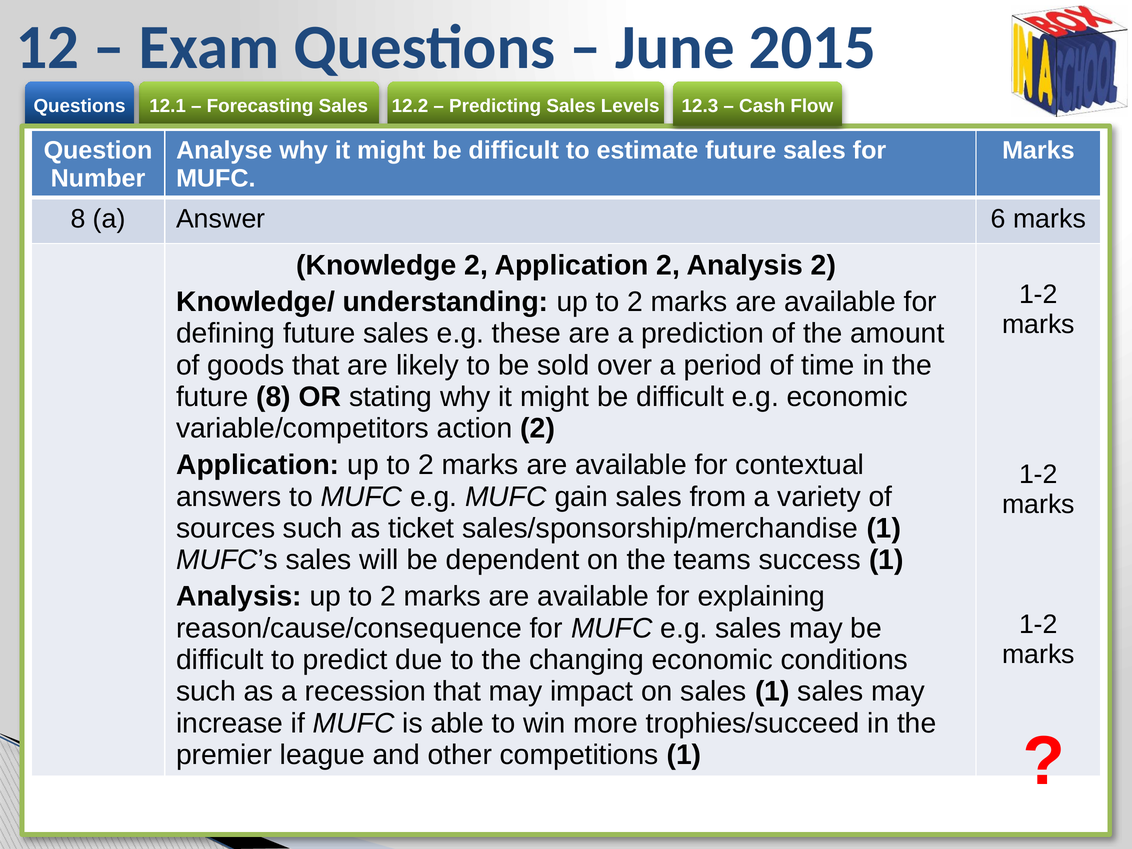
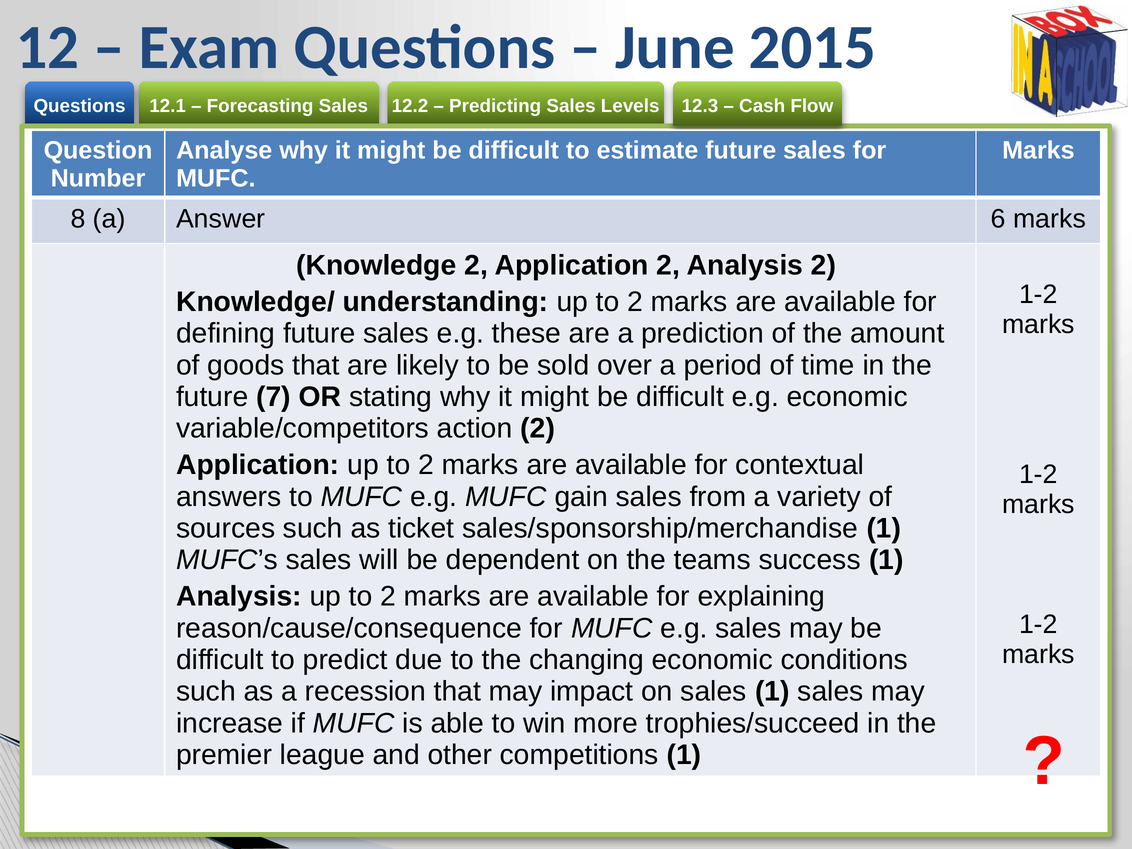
future 8: 8 -> 7
